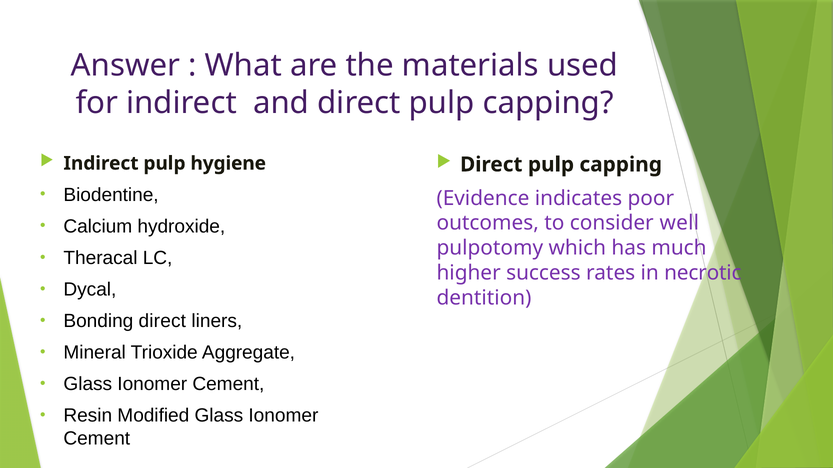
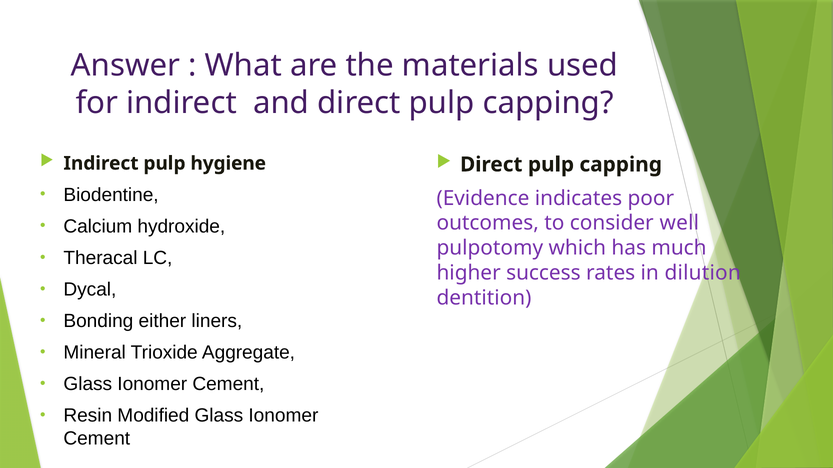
necrotic: necrotic -> dilution
Bonding direct: direct -> either
